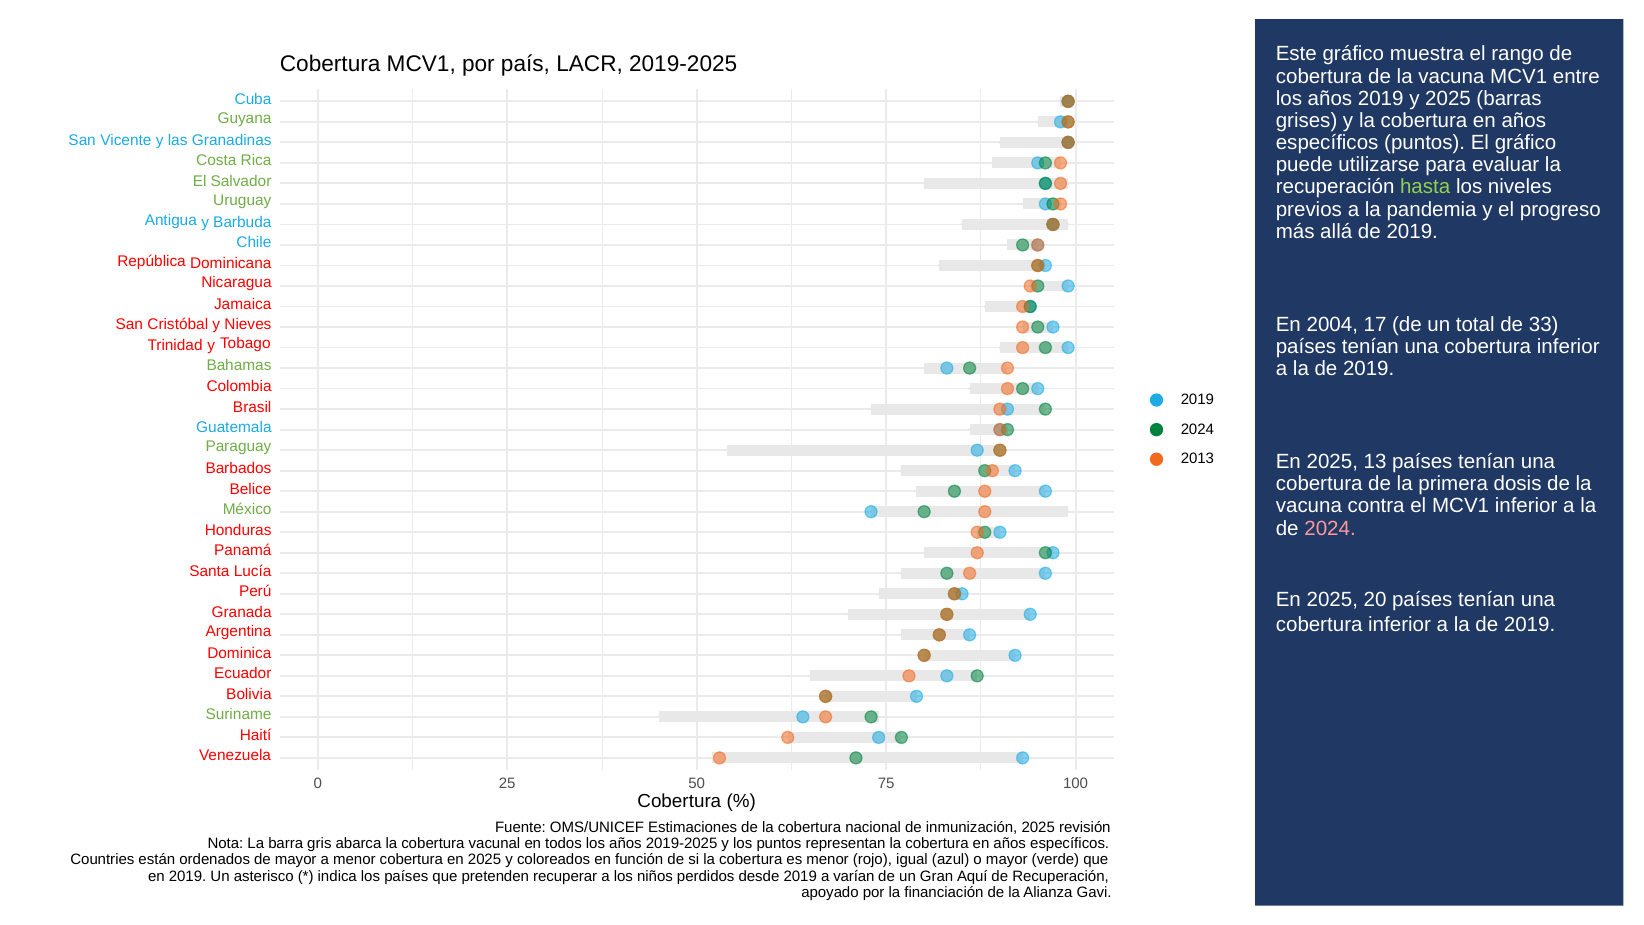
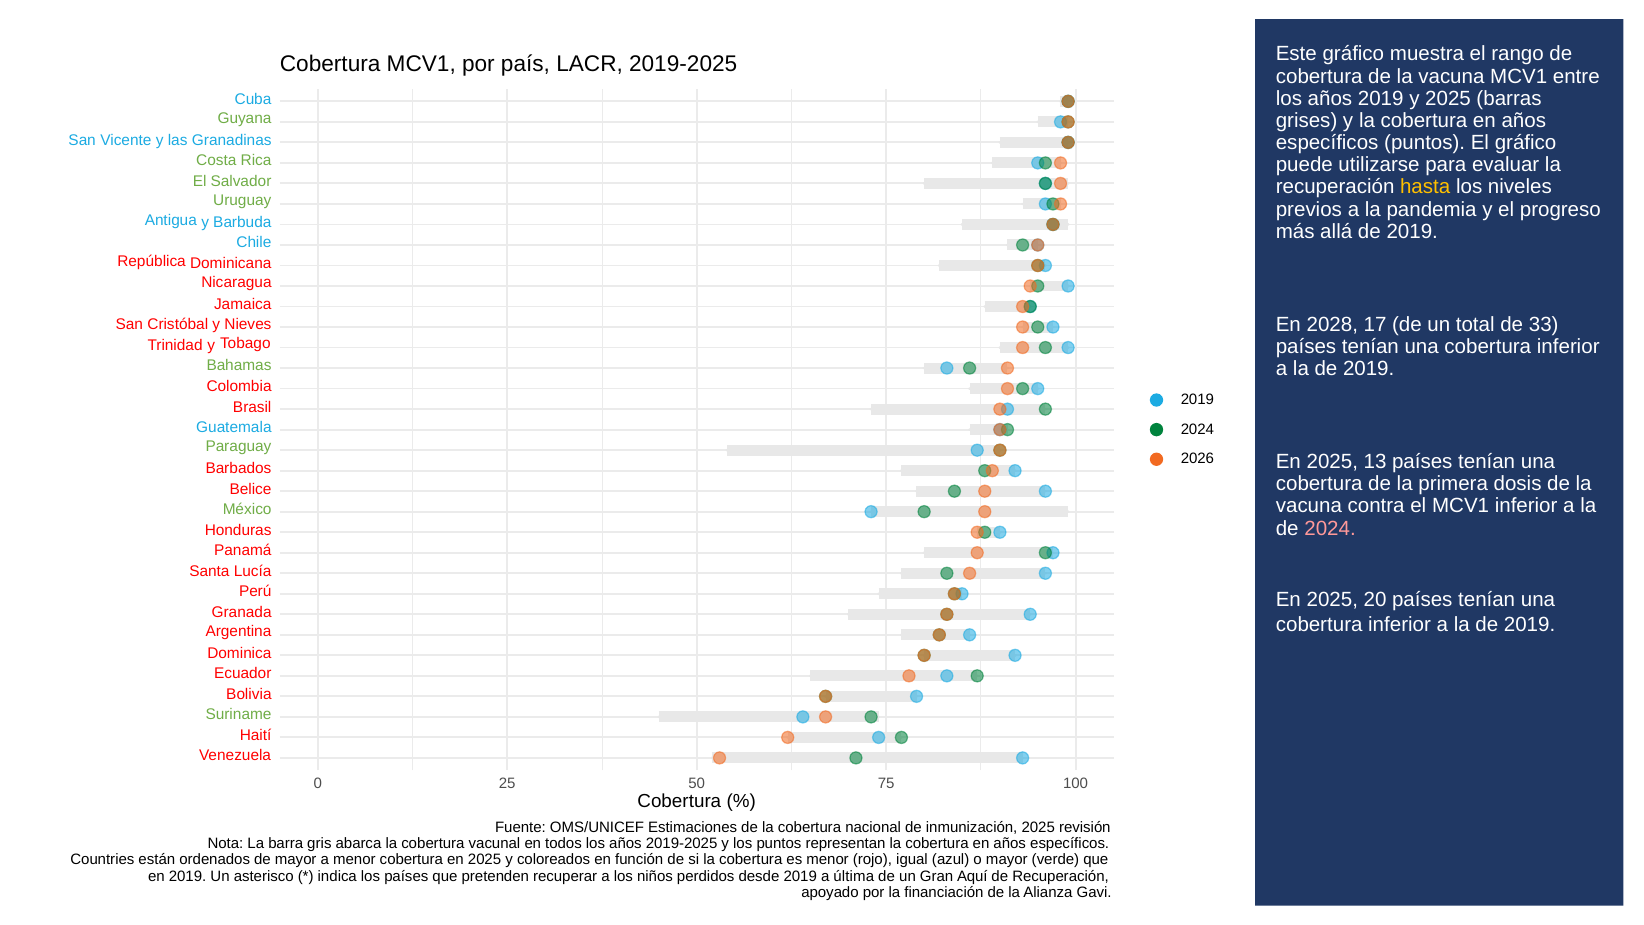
hasta colour: light green -> yellow
2004: 2004 -> 2028
2013: 2013 -> 2026
varían: varían -> última
